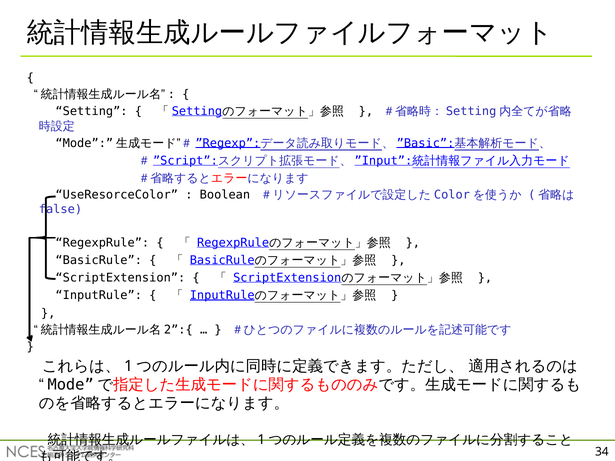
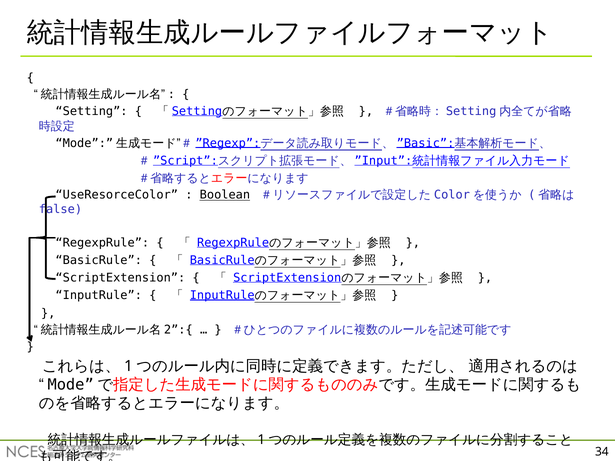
Boolean underline: none -> present
